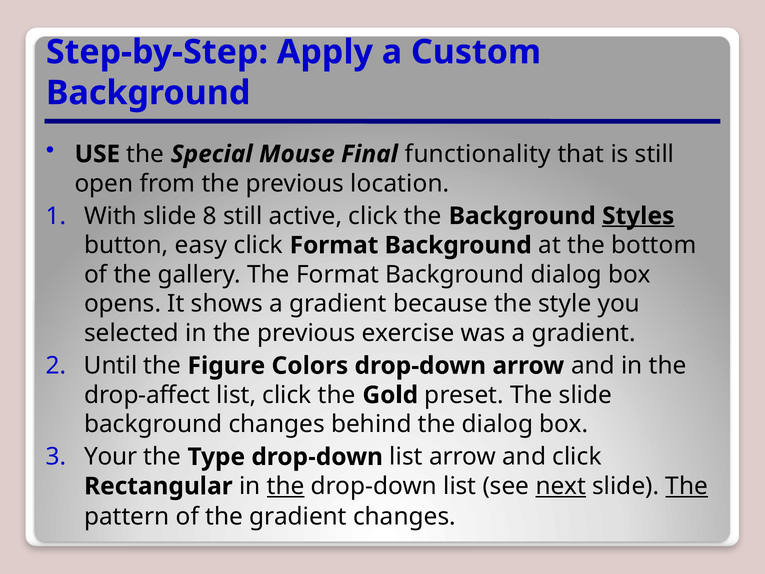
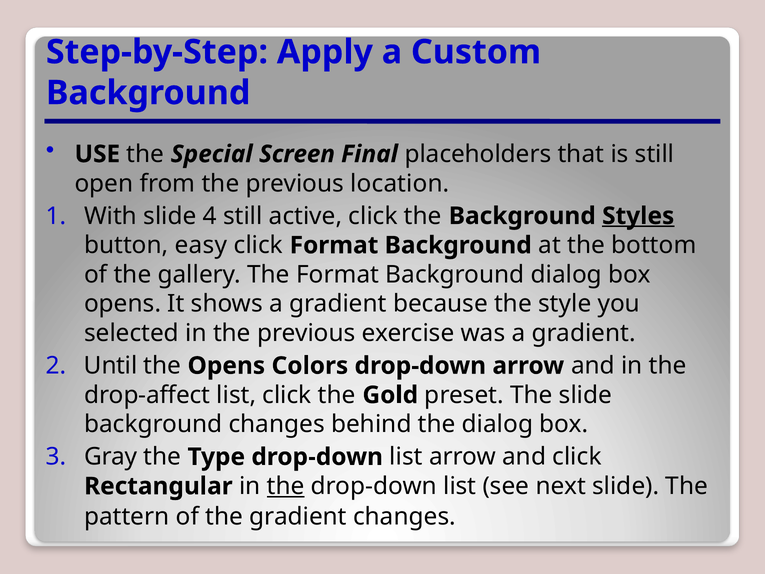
Mouse: Mouse -> Screen
functionality: functionality -> placeholders
8: 8 -> 4
the Figure: Figure -> Opens
Your: Your -> Gray
next underline: present -> none
The at (687, 486) underline: present -> none
